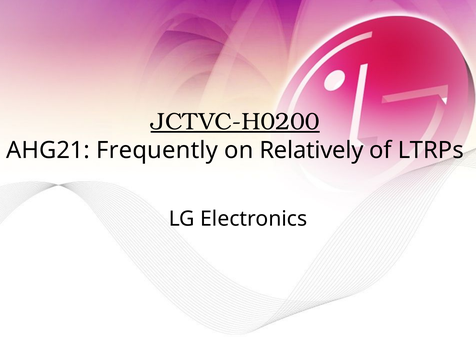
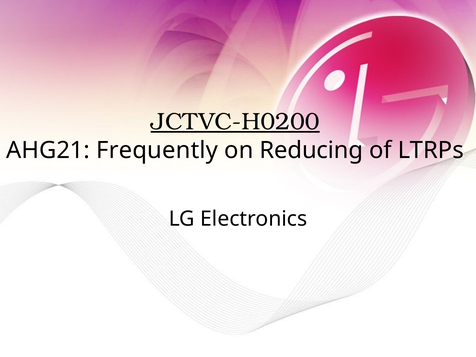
Relatively: Relatively -> Reducing
